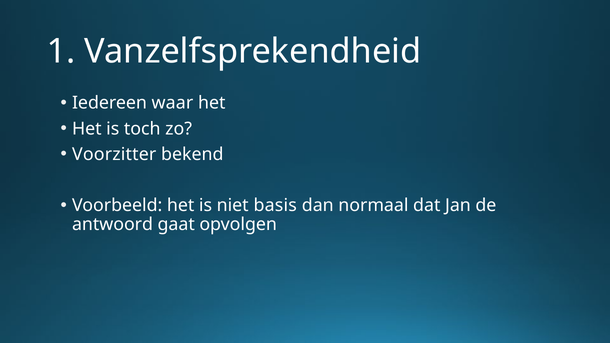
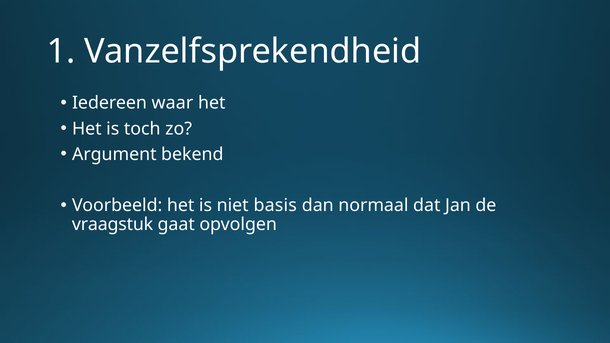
Voorzitter: Voorzitter -> Argument
antwoord: antwoord -> vraagstuk
